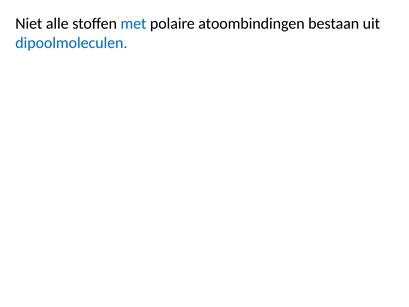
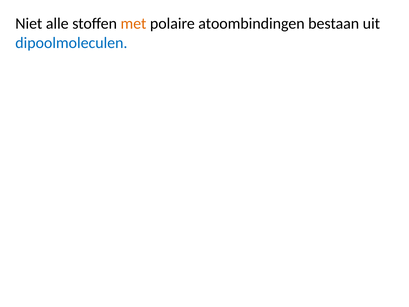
met colour: blue -> orange
